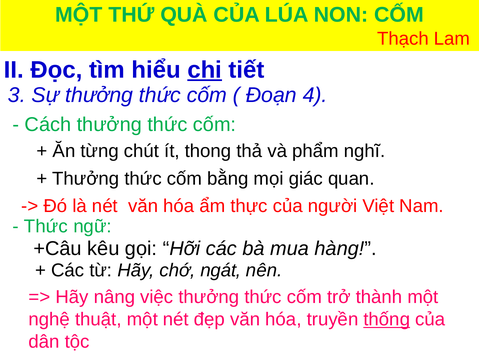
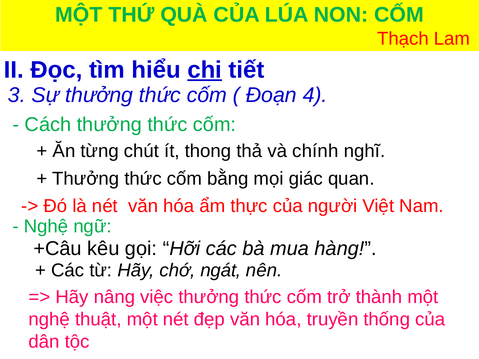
phẩm: phẩm -> chính
Thức at (46, 226): Thức -> Nghệ
thống underline: present -> none
